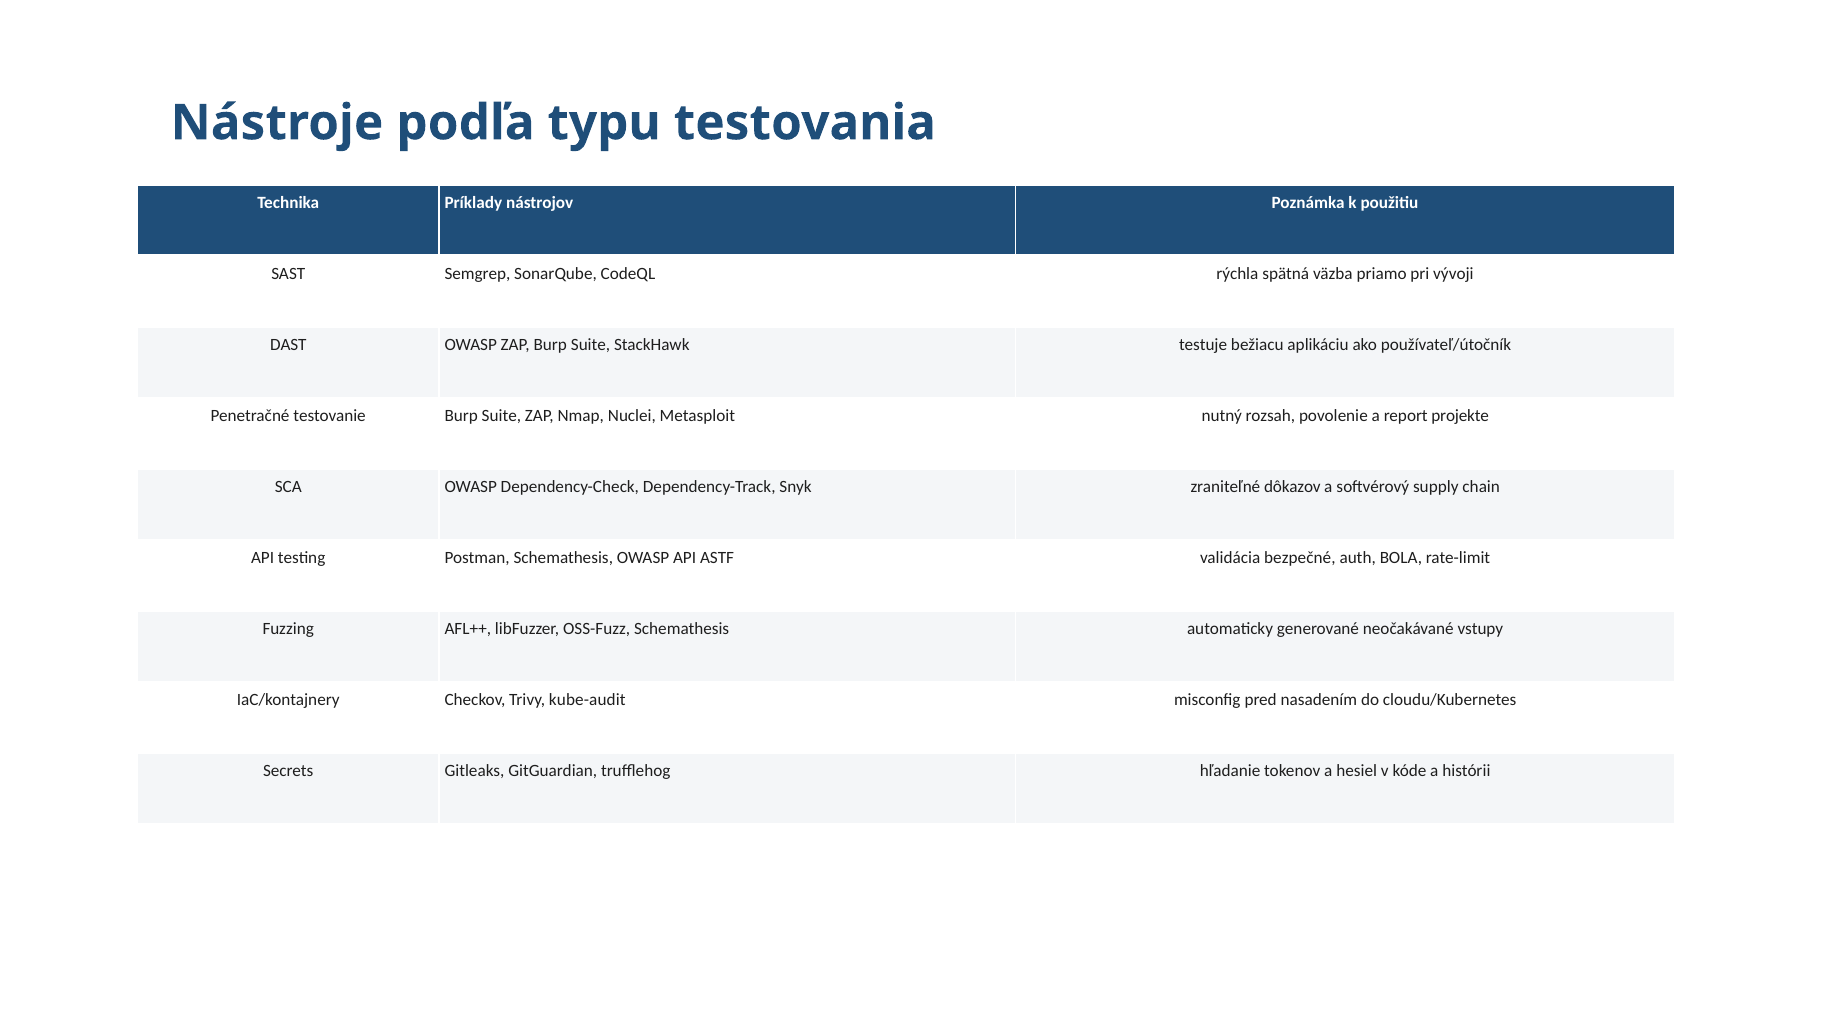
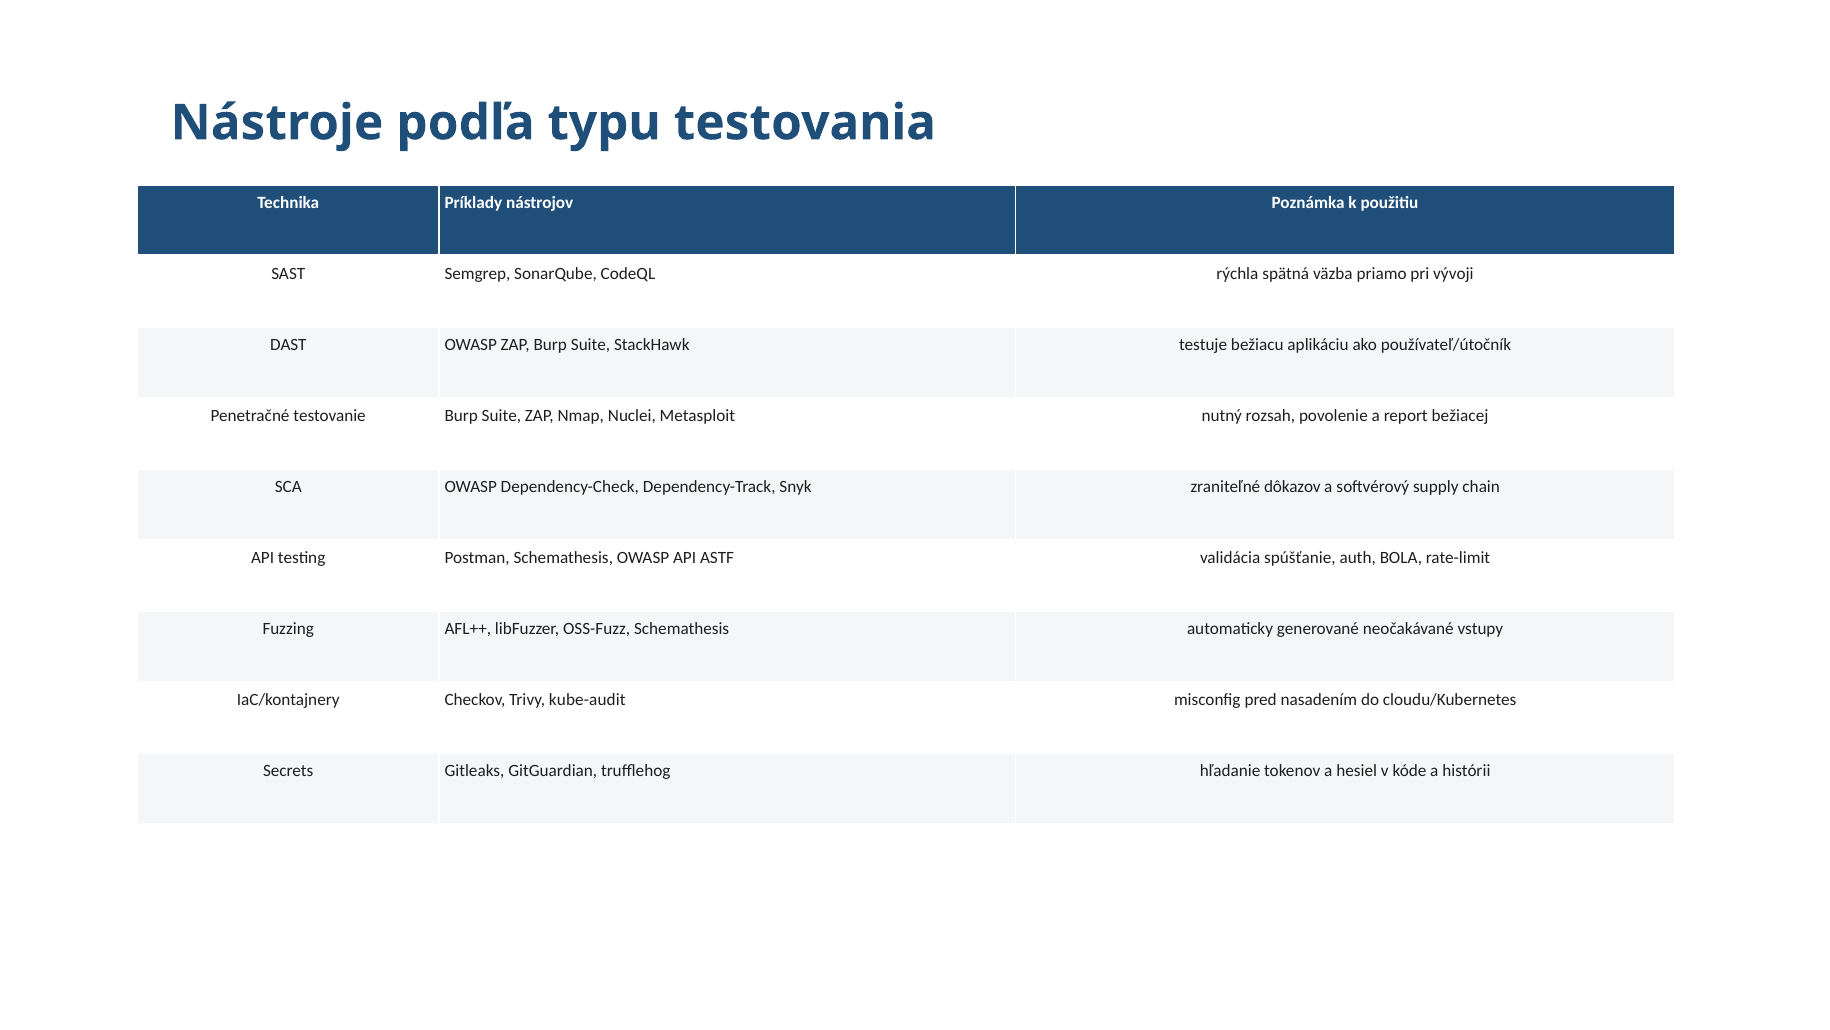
projekte: projekte -> bežiacej
bezpečné: bezpečné -> spúšťanie
